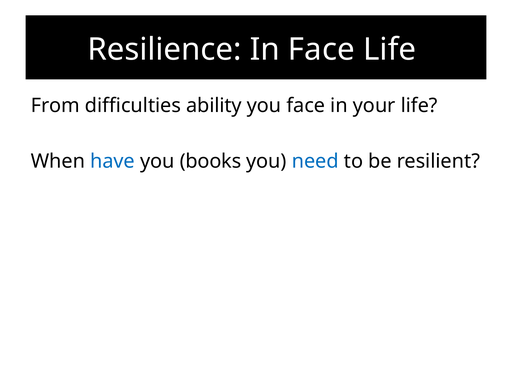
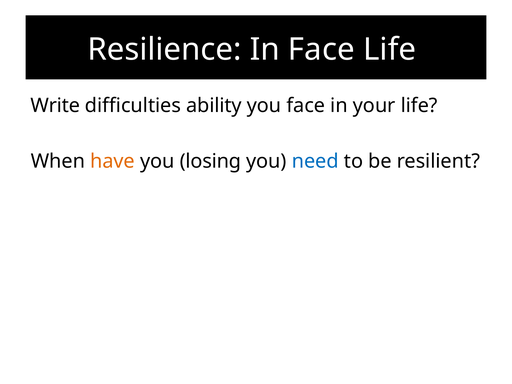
From: From -> Write
have colour: blue -> orange
books: books -> losing
